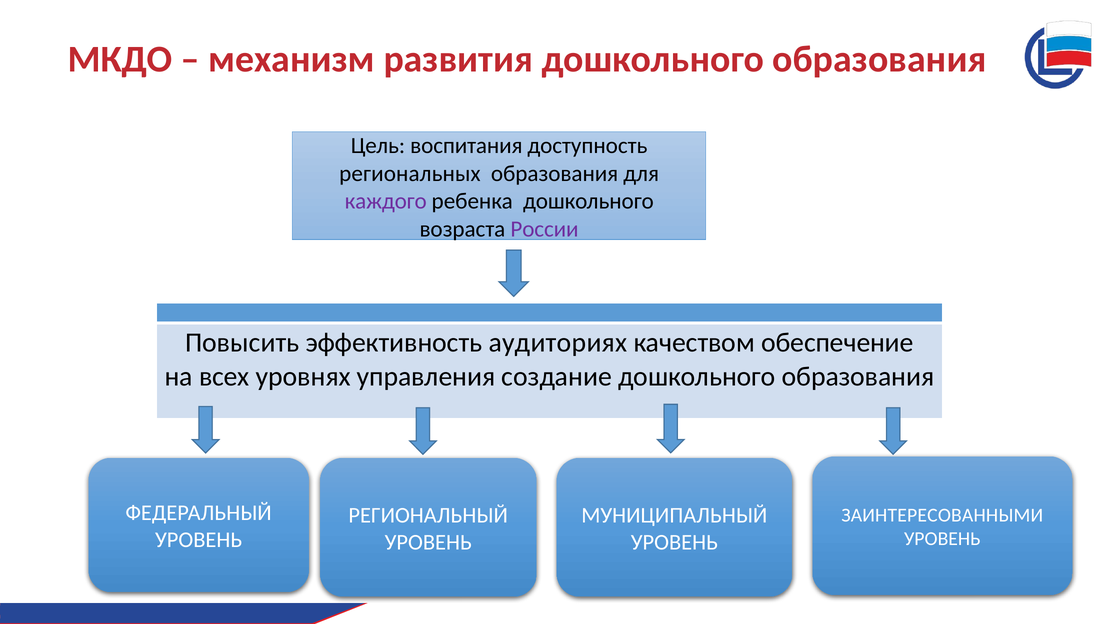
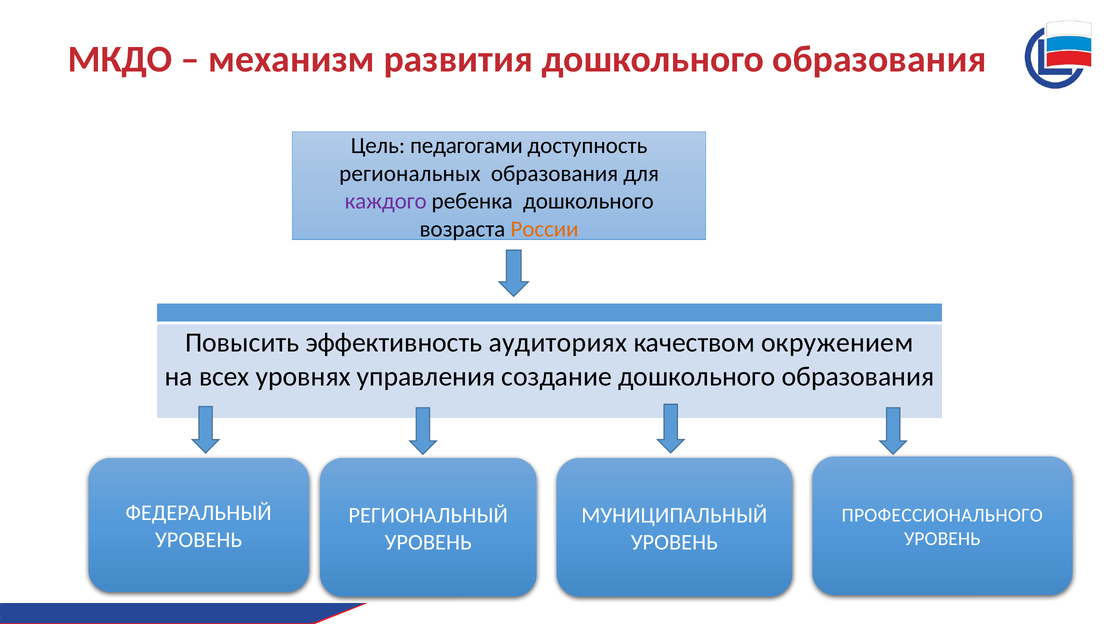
воспитания: воспитания -> педагогами
России colour: purple -> orange
обеспечение: обеспечение -> окружением
ЗАИНТЕРЕСОВАННЫМИ: ЗАИНТЕРЕСОВАННЫМИ -> ПРОФЕССИОНАЛЬНОГО
